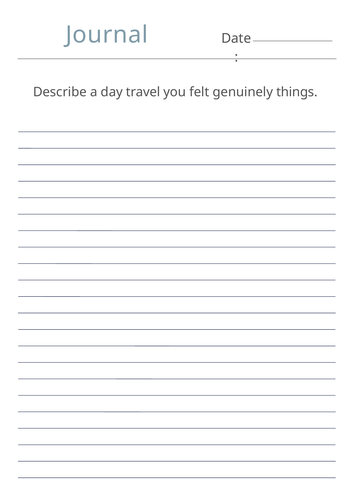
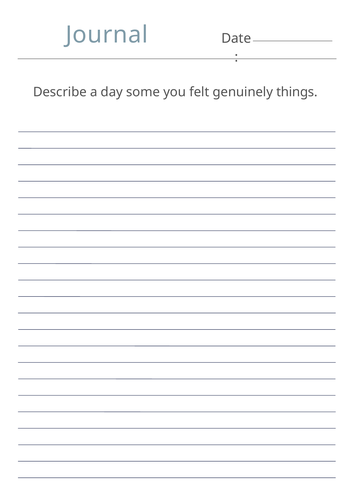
travel: travel -> some
